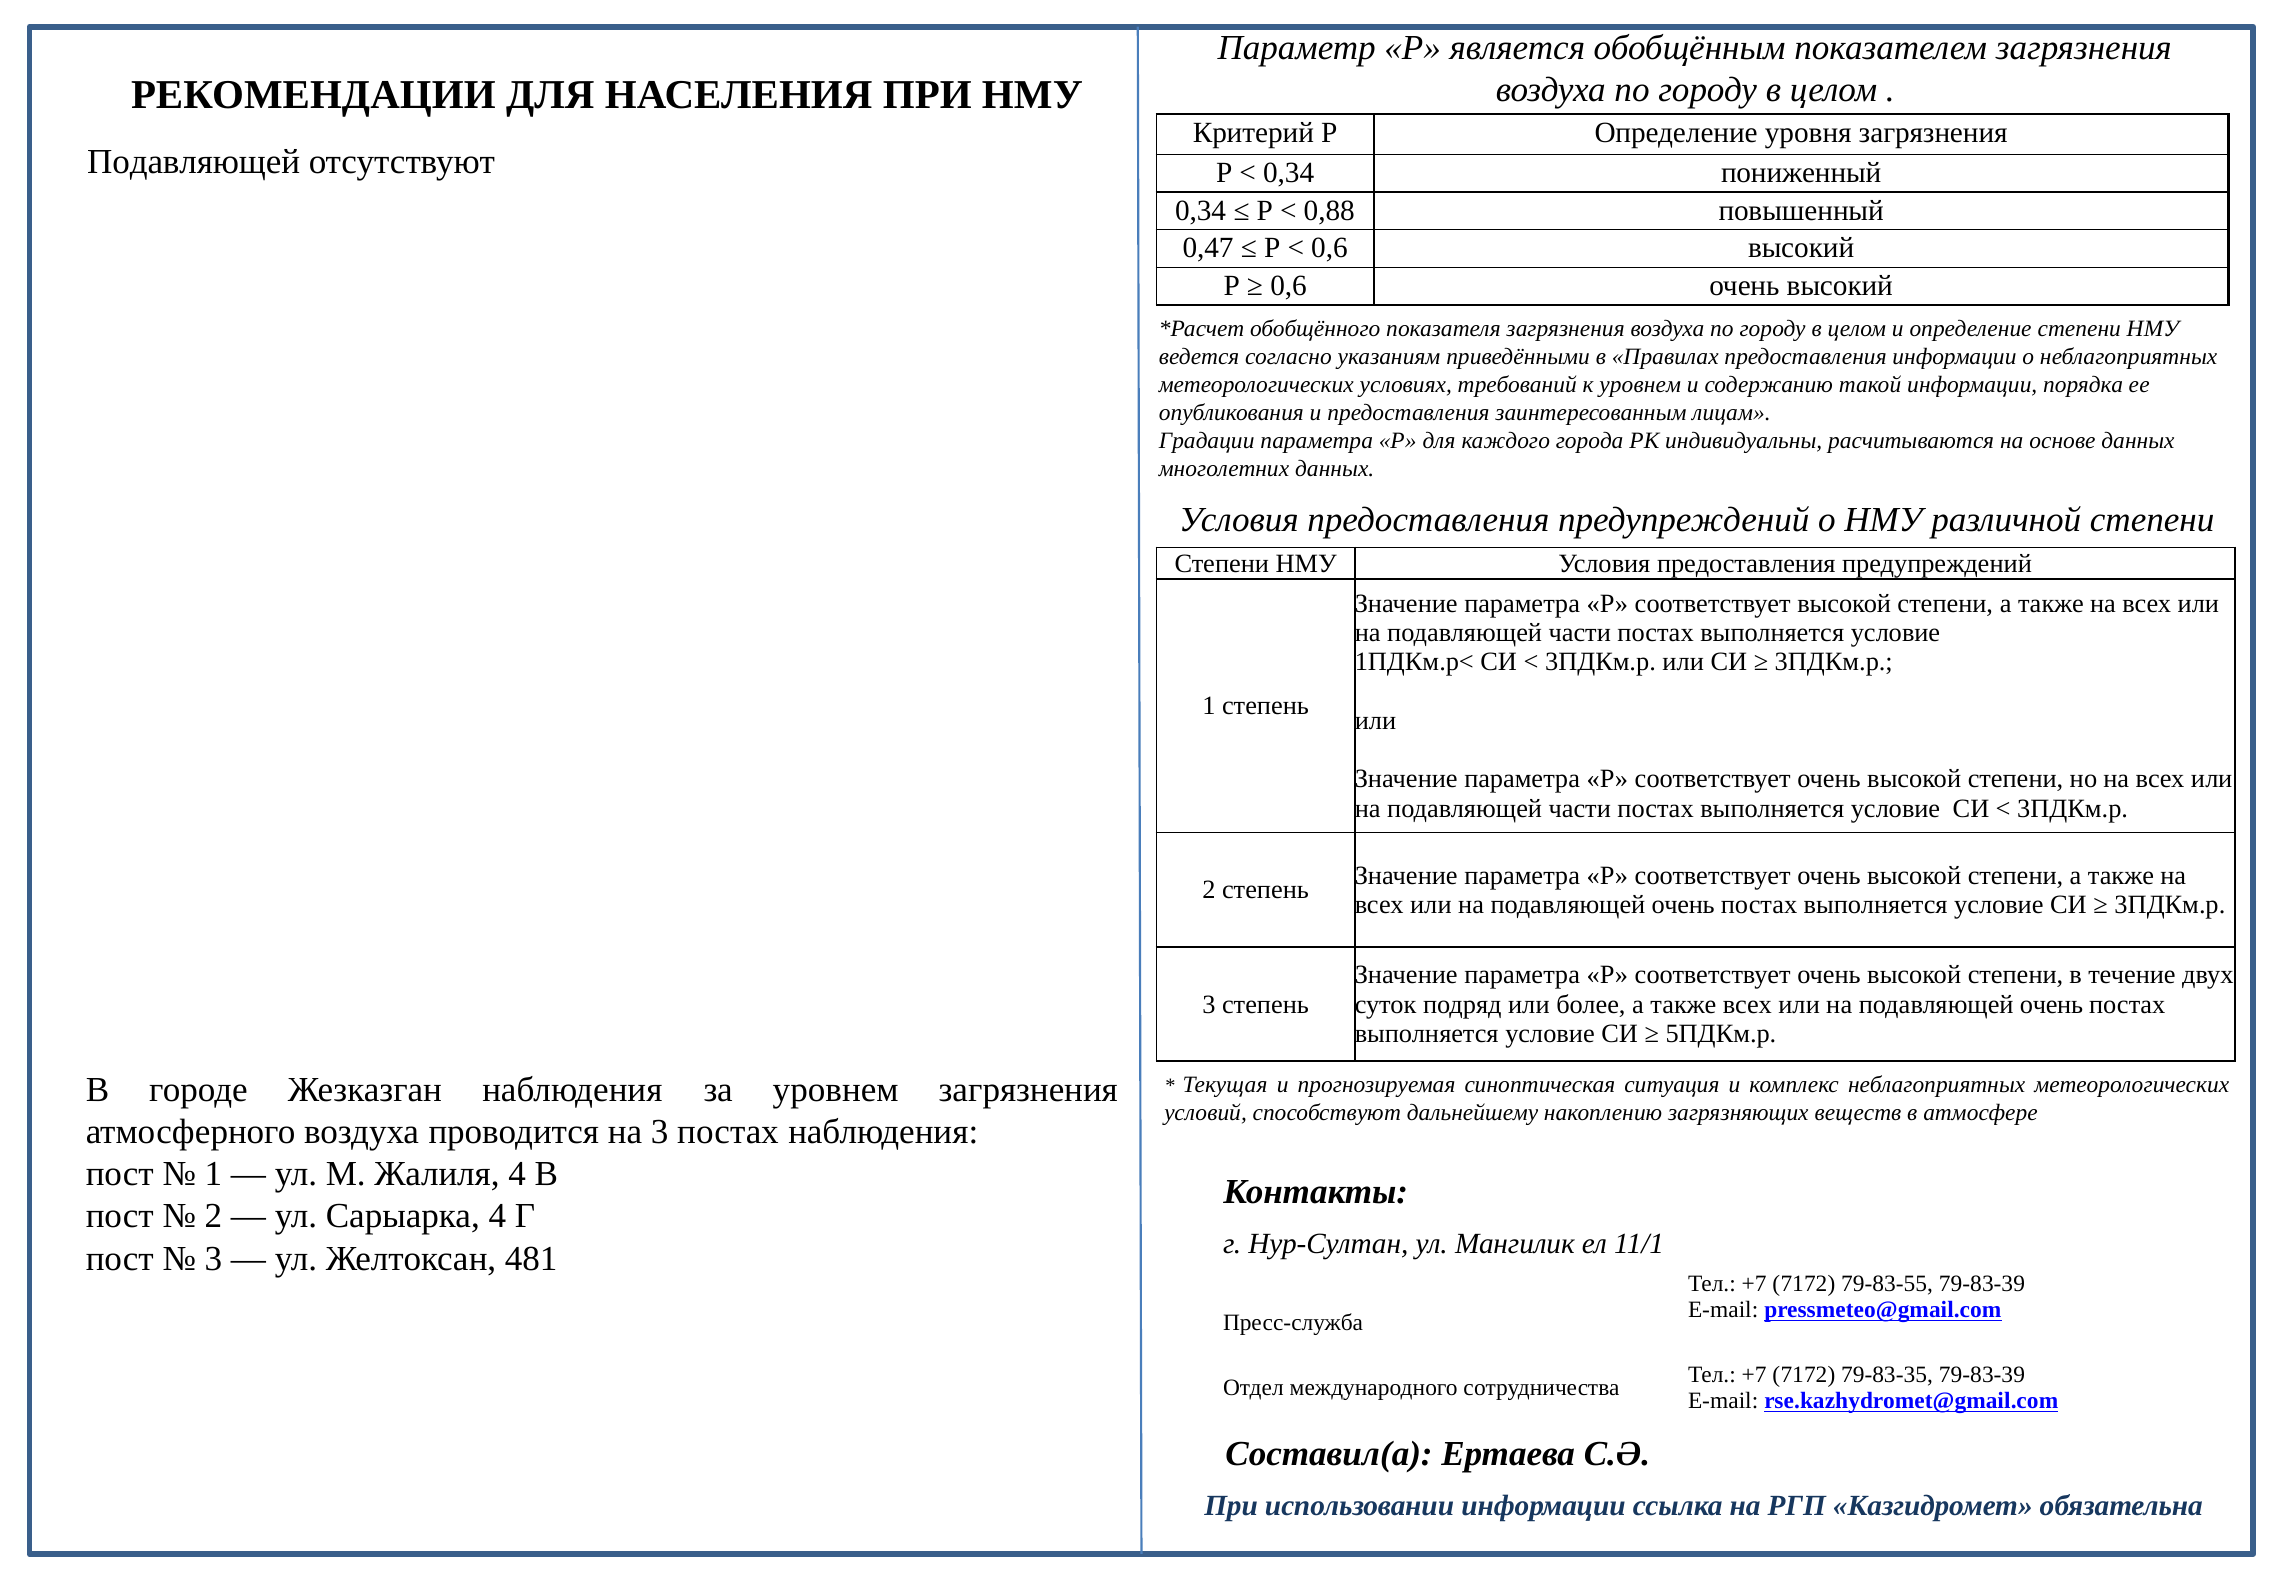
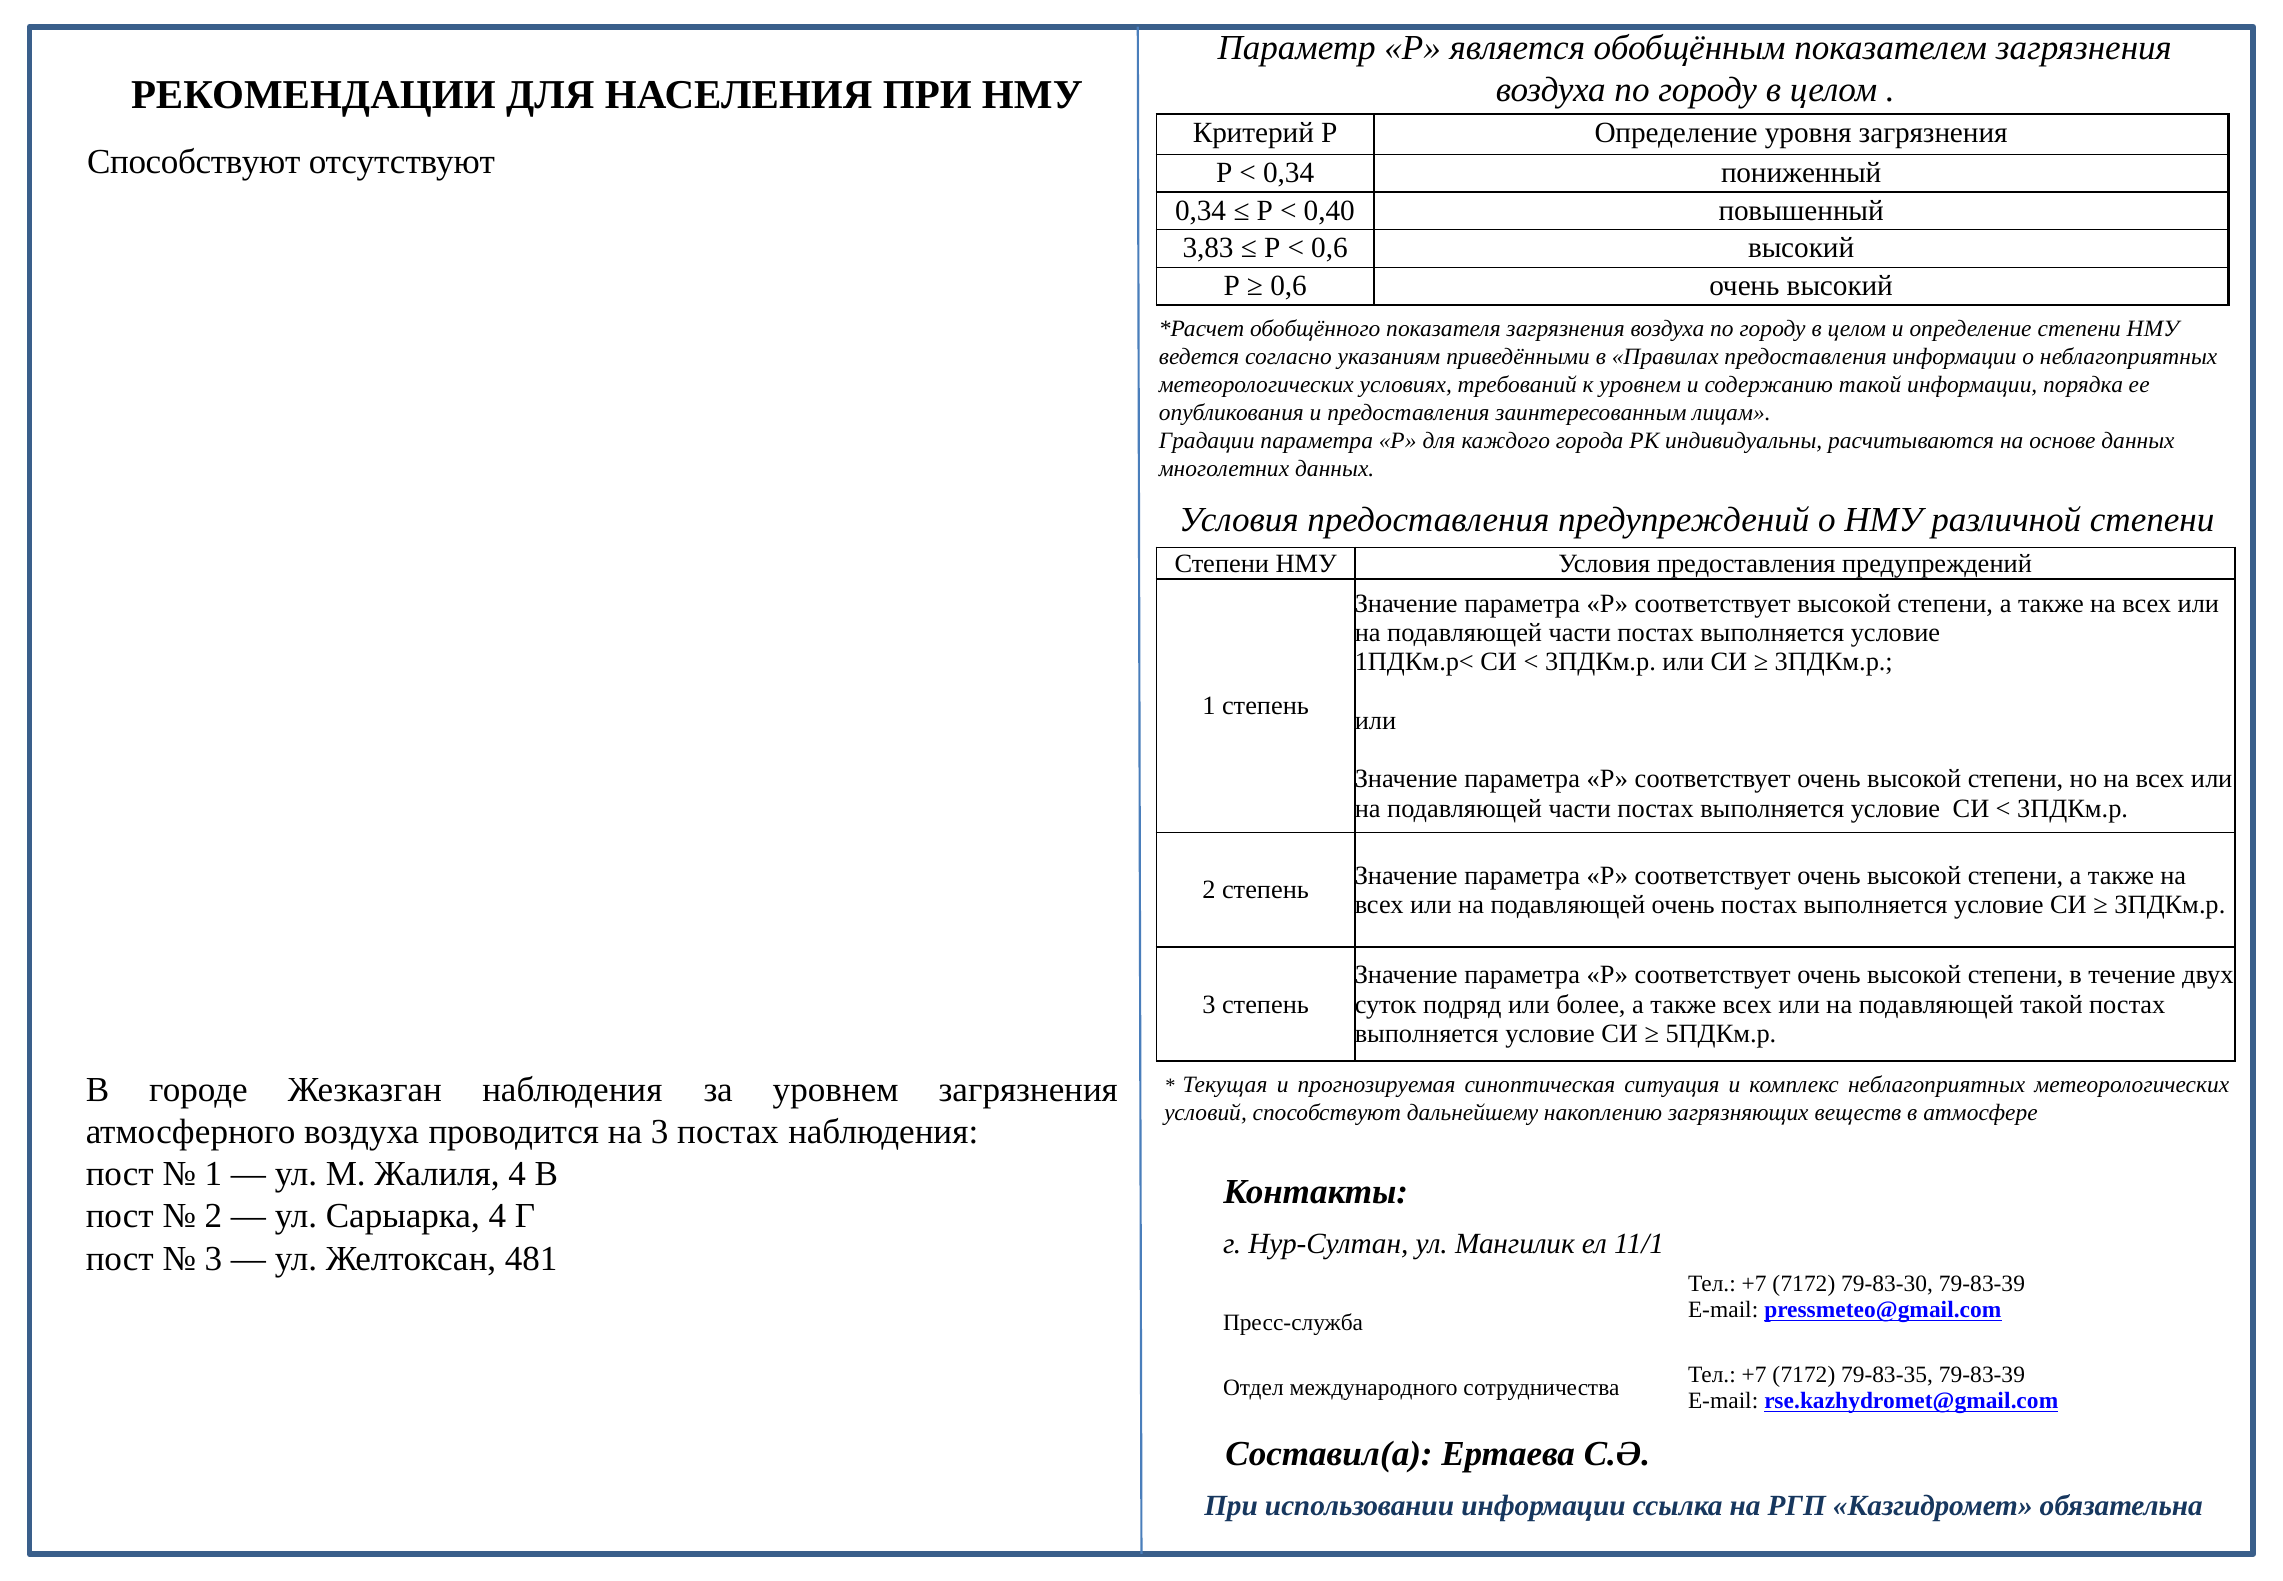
Подавляющей at (194, 162): Подавляющей -> Способствуют
0,88: 0,88 -> 0,40
0,47: 0,47 -> 3,83
очень at (2051, 1004): очень -> такой
79-83-55: 79-83-55 -> 79-83-30
